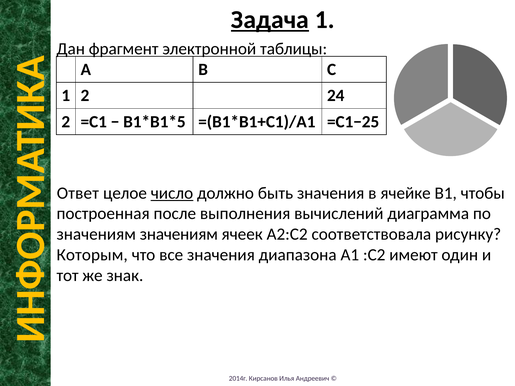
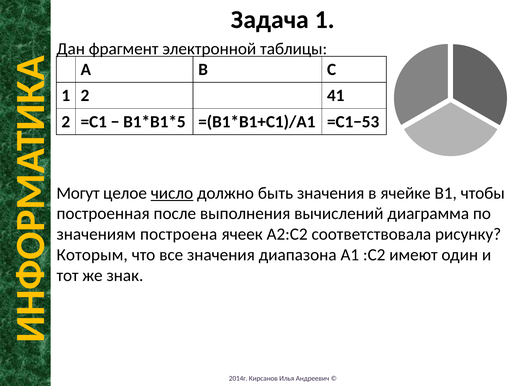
Задача underline: present -> none
24: 24 -> 41
=C1−25: =C1−25 -> =C1−53
Ответ: Ответ -> Могут
значениям значениям: значениям -> построена
